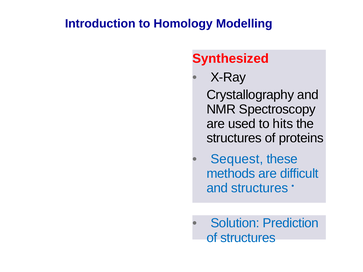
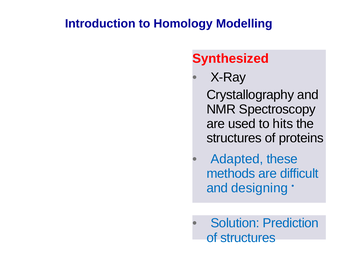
Sequest: Sequest -> Adapted
and structures: structures -> designing
